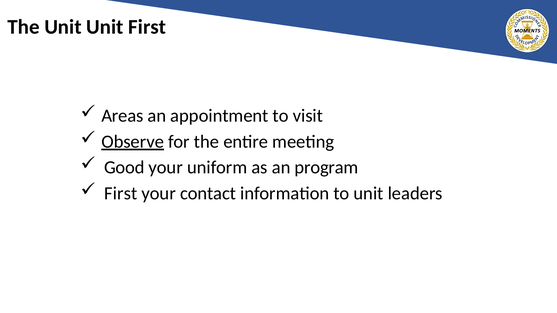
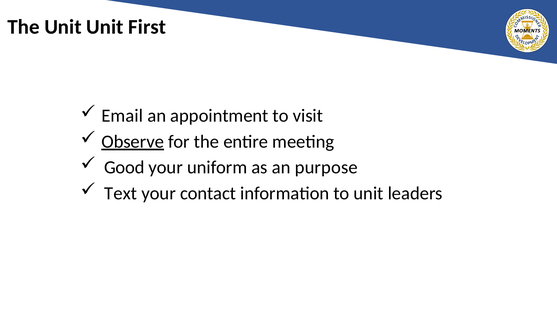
Areas: Areas -> Email
program: program -> purpose
First at (121, 193): First -> Text
